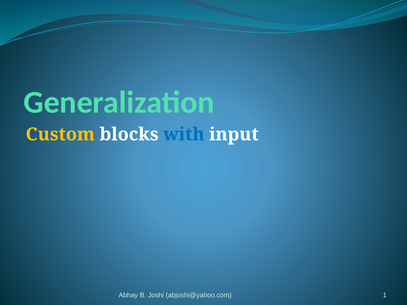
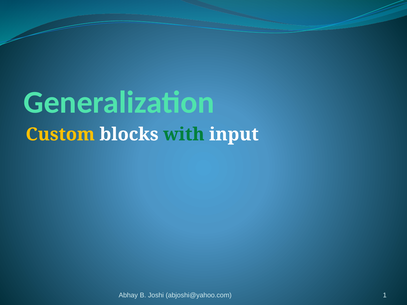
with colour: blue -> green
